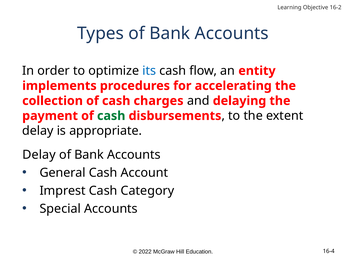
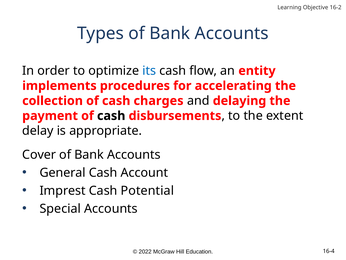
cash at (111, 116) colour: green -> black
Delay at (39, 154): Delay -> Cover
Category: Category -> Potential
